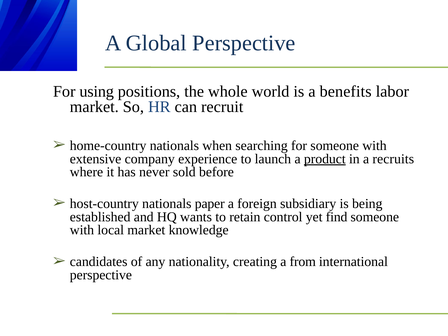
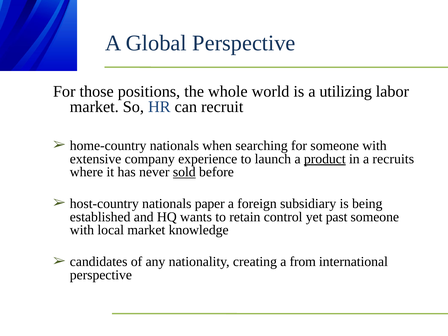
using: using -> those
benefits: benefits -> utilizing
sold underline: none -> present
find: find -> past
